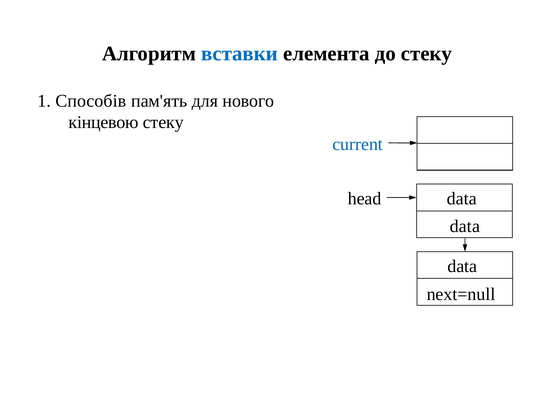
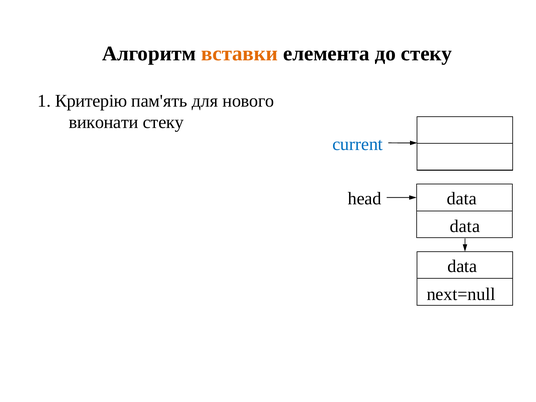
вставки colour: blue -> orange
Способів: Способів -> Критерію
кінцевою: кінцевою -> виконати
